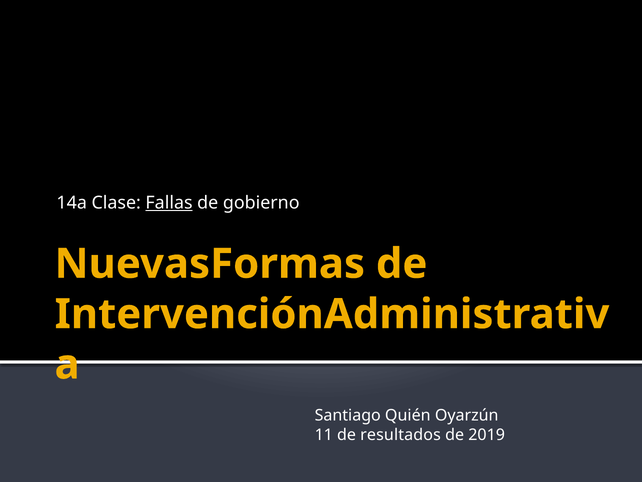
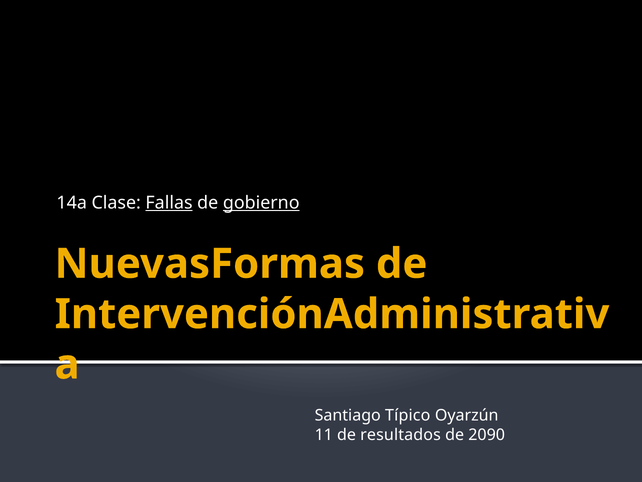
gobierno underline: none -> present
Quién: Quién -> Típico
2019: 2019 -> 2090
